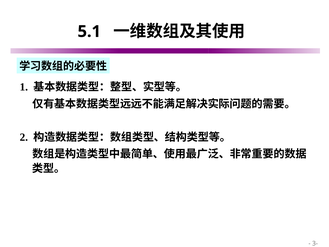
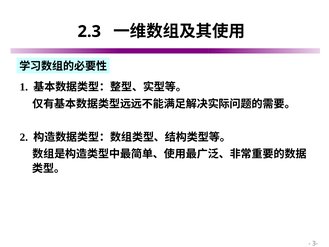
5.1: 5.1 -> 2.3
